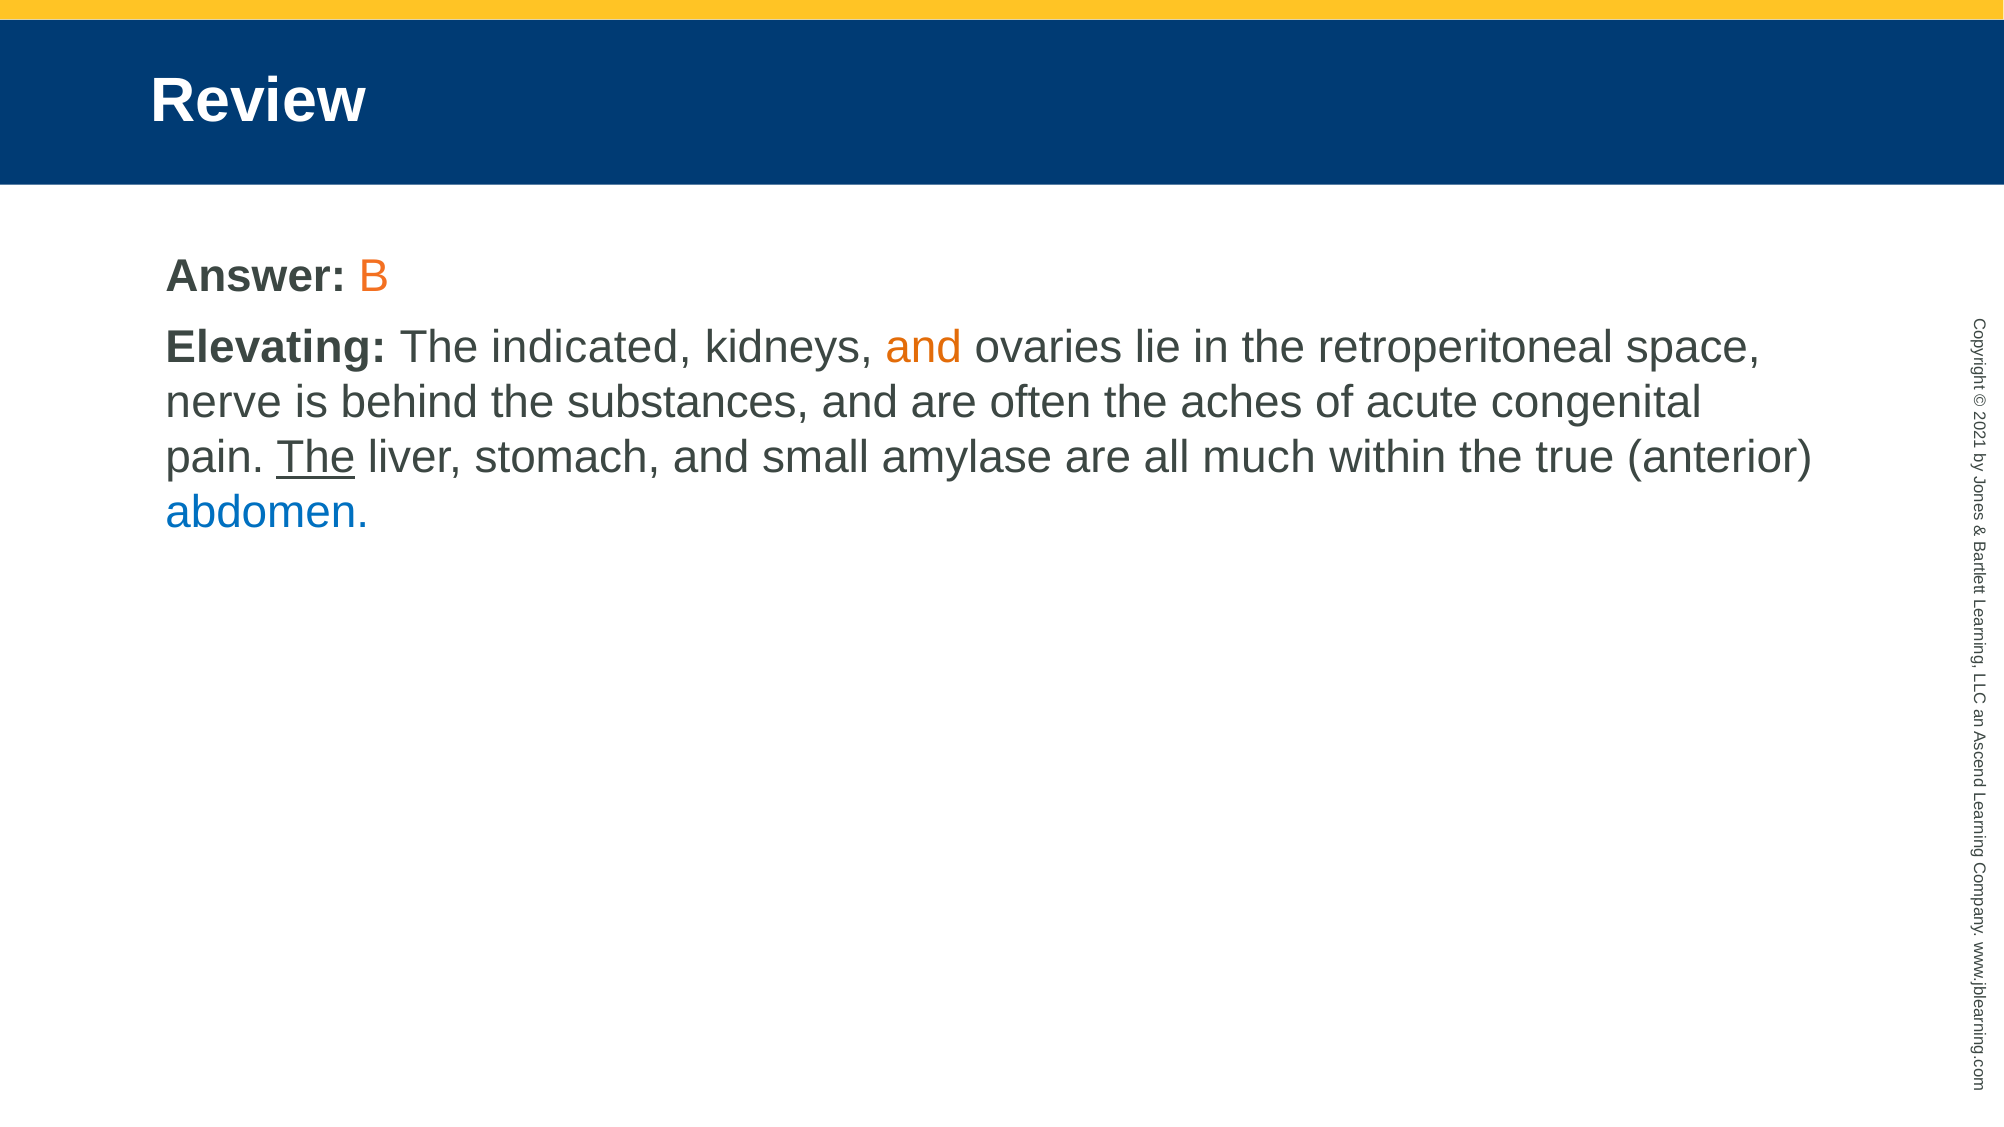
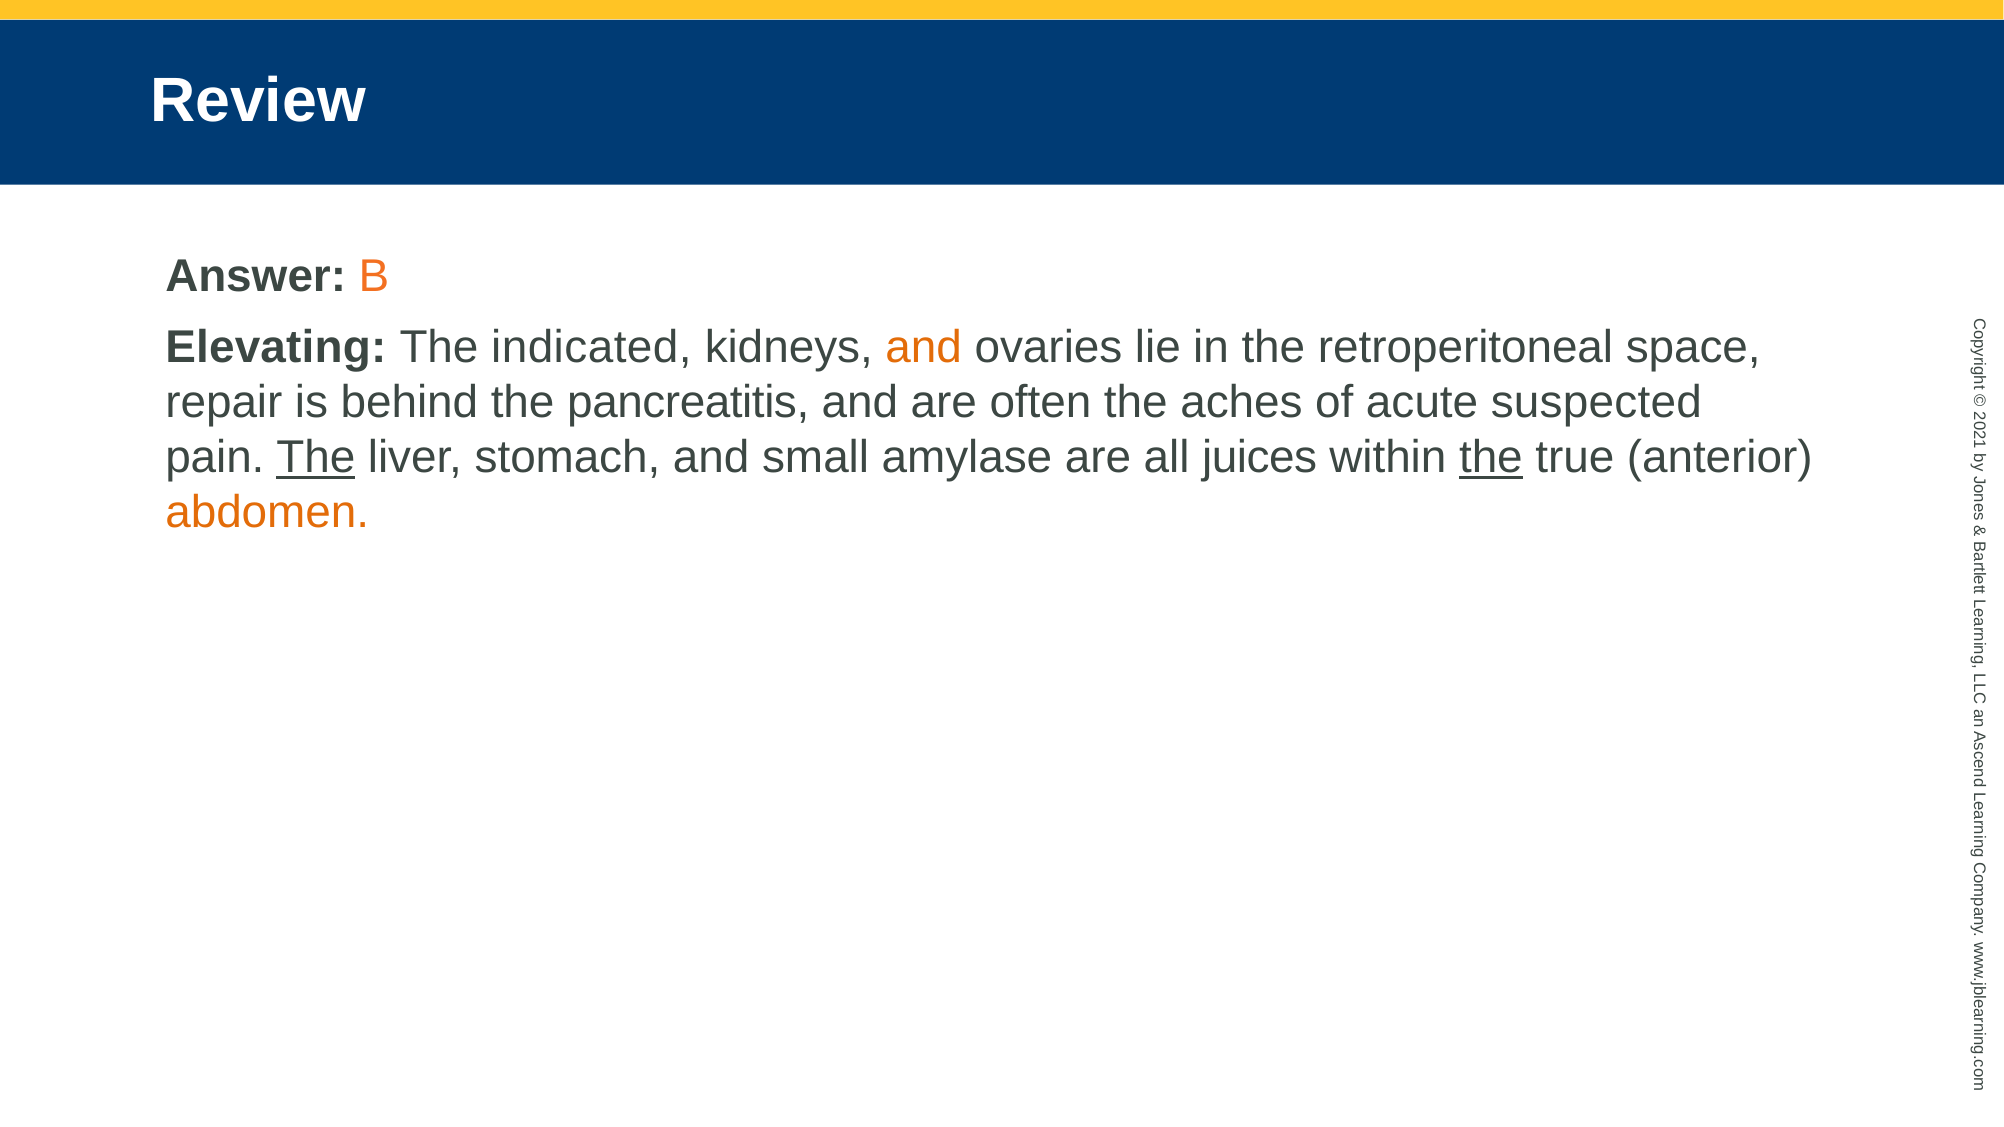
nerve: nerve -> repair
substances: substances -> pancreatitis
congenital: congenital -> suspected
much: much -> juices
the at (1491, 458) underline: none -> present
abdomen colour: blue -> orange
